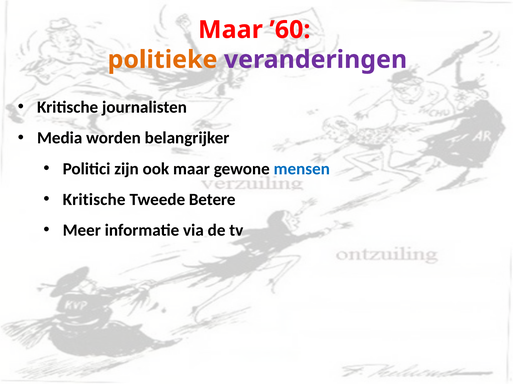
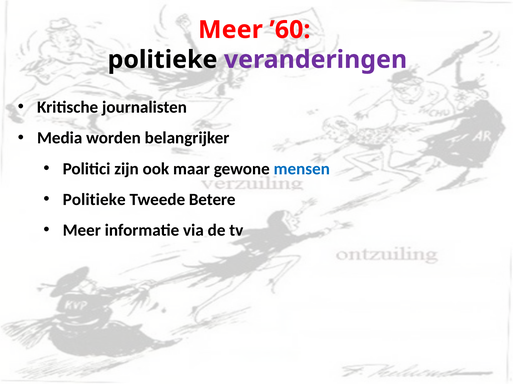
Maar at (230, 30): Maar -> Meer
politieke at (163, 60) colour: orange -> black
Kritische at (94, 200): Kritische -> Politieke
